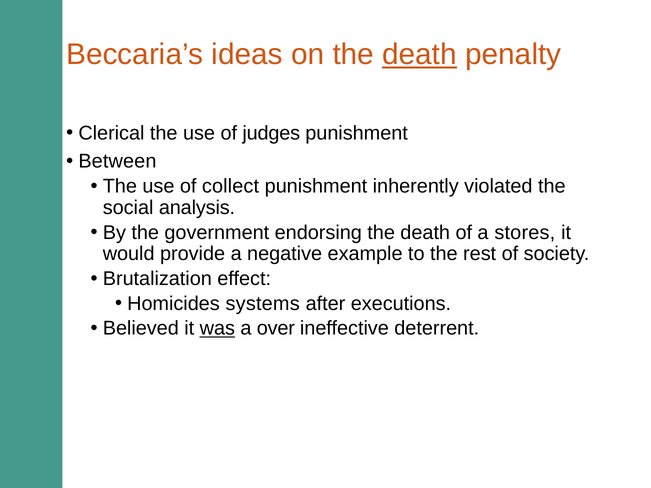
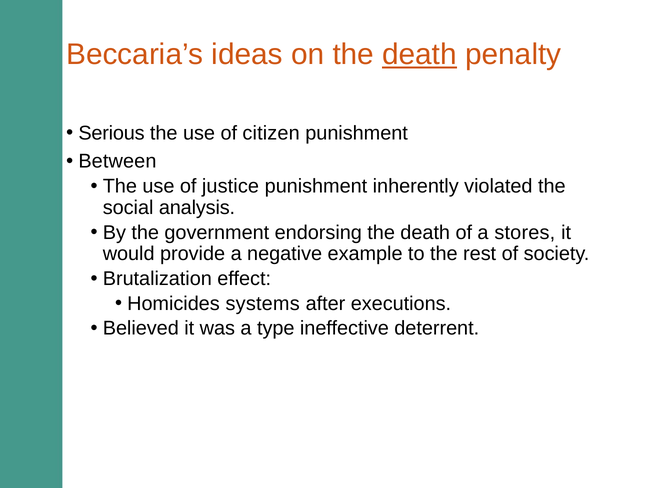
Clerical: Clerical -> Serious
judges: judges -> citizen
collect: collect -> justice
was underline: present -> none
over: over -> type
